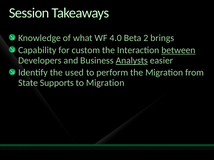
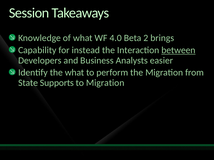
custom: custom -> instead
Analysts underline: present -> none
the used: used -> what
